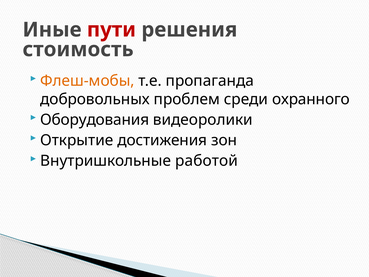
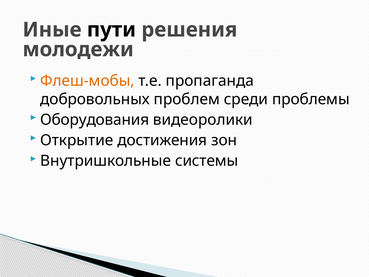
пути colour: red -> black
стоимость: стоимость -> молодежи
охранного: охранного -> проблемы
работой: работой -> системы
